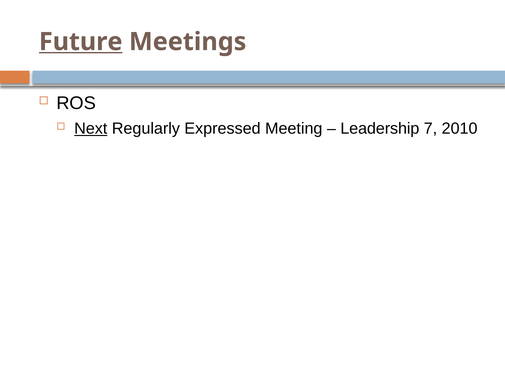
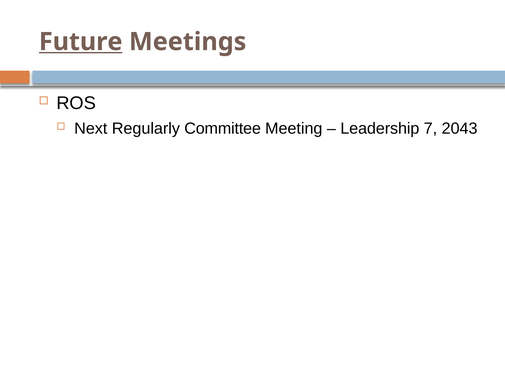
Next underline: present -> none
Expressed: Expressed -> Committee
2010: 2010 -> 2043
